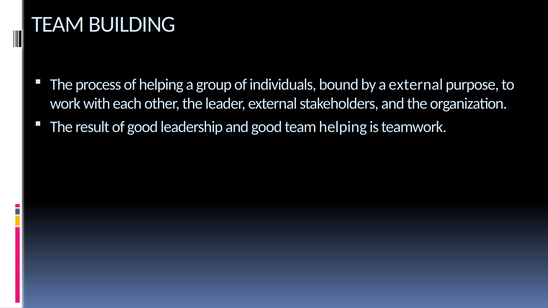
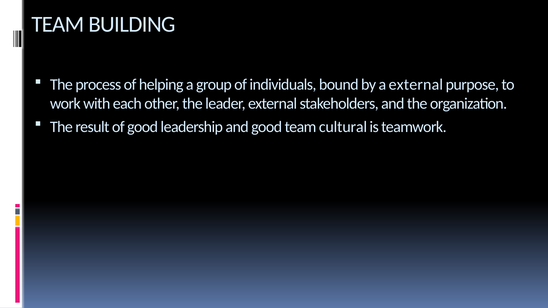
team helping: helping -> cultural
